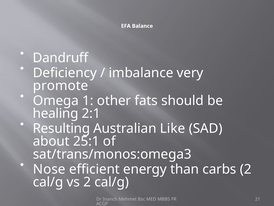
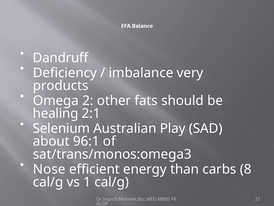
promote: promote -> products
1: 1 -> 2
Resulting: Resulting -> Selenium
Like: Like -> Play
25:1: 25:1 -> 96:1
carbs 2: 2 -> 8
vs 2: 2 -> 1
